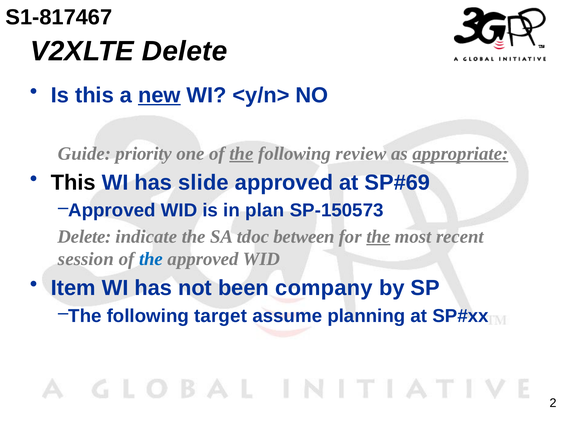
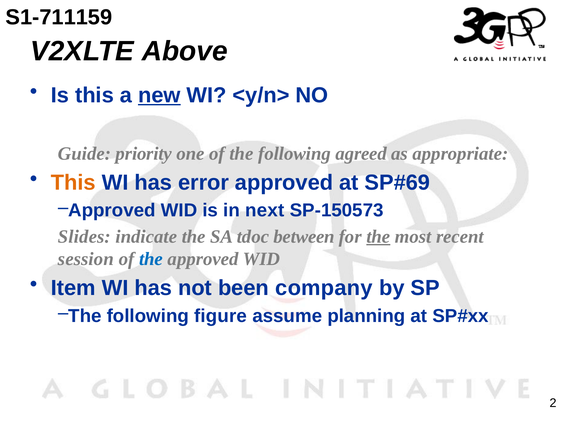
S1-817467: S1-817467 -> S1-711159
V2XLTE Delete: Delete -> Above
the at (241, 154) underline: present -> none
review: review -> agreed
appropriate underline: present -> none
This at (73, 183) colour: black -> orange
slide: slide -> error
plan: plan -> next
Delete at (85, 237): Delete -> Slides
target: target -> figure
